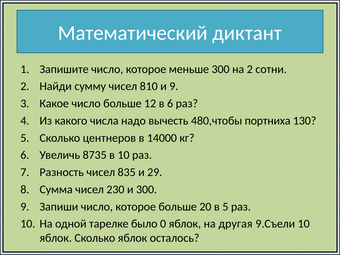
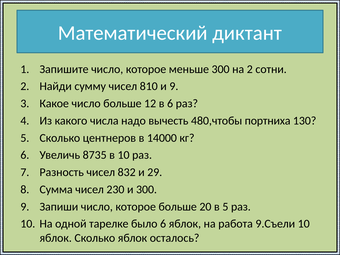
835: 835 -> 832
было 0: 0 -> 6
другая: другая -> работа
